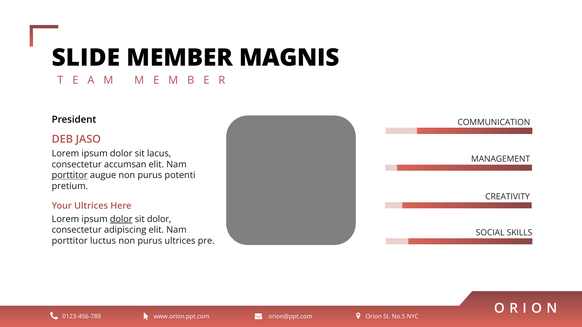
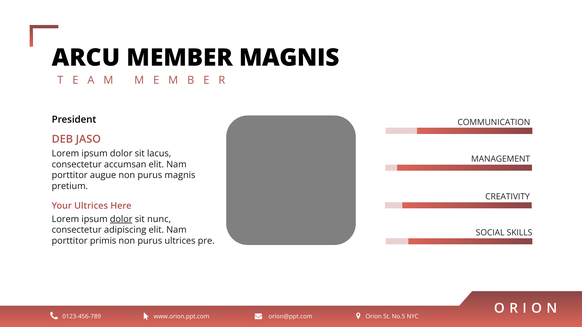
SLIDE: SLIDE -> ARCU
porttitor at (70, 175) underline: present -> none
purus potenti: potenti -> magnis
sit dolor: dolor -> nunc
luctus: luctus -> primis
